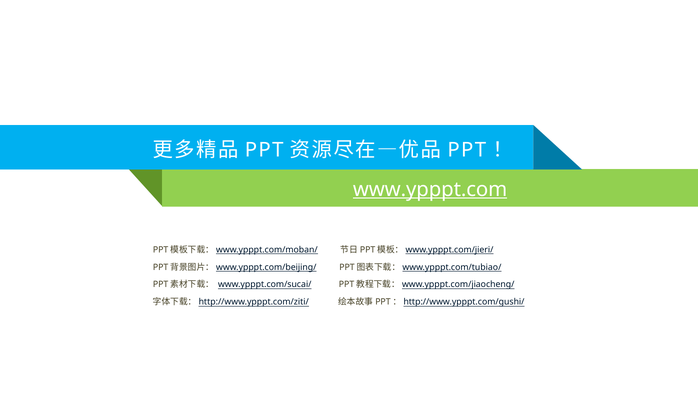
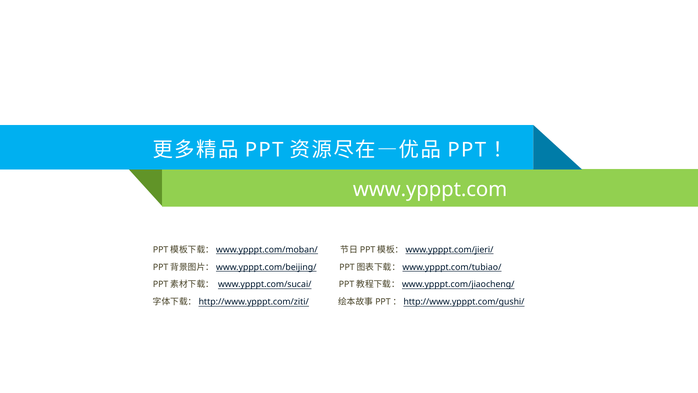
www.ypppt.com underline: present -> none
